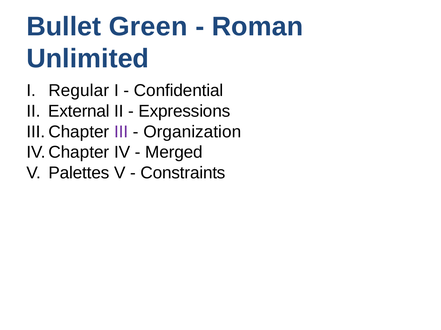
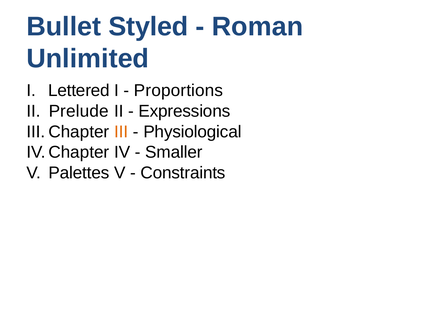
Green: Green -> Styled
Regular: Regular -> Lettered
Confidential: Confidential -> Proportions
External: External -> Prelude
III colour: purple -> orange
Organization: Organization -> Physiological
Merged: Merged -> Smaller
